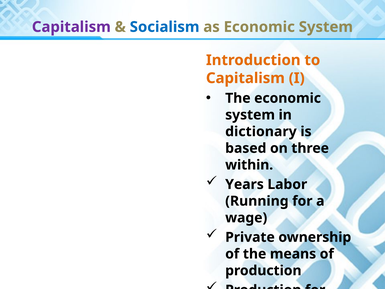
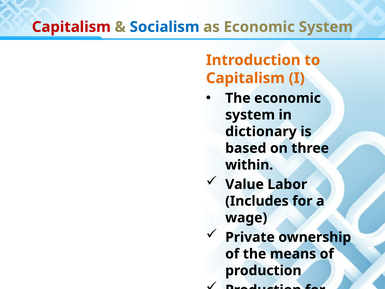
Capitalism at (71, 27) colour: purple -> red
Years: Years -> Value
Running: Running -> Includes
